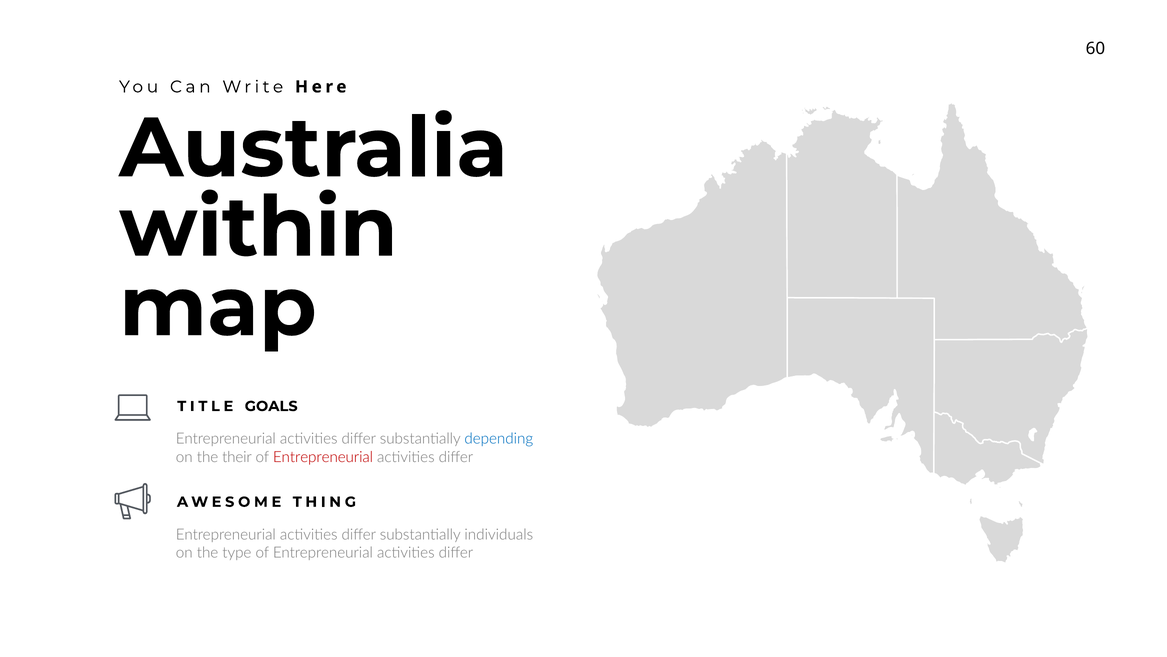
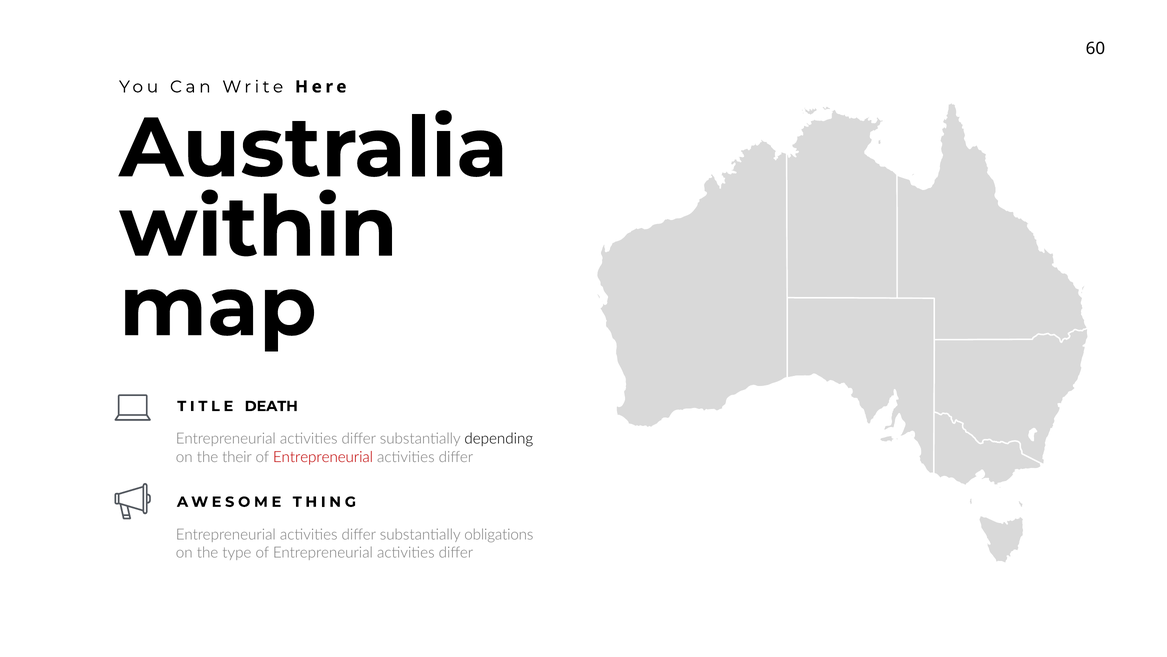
GOALS: GOALS -> DEATH
depending colour: blue -> black
individuals: individuals -> obligations
